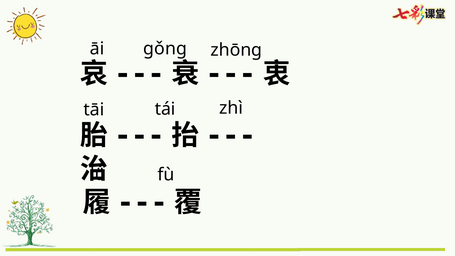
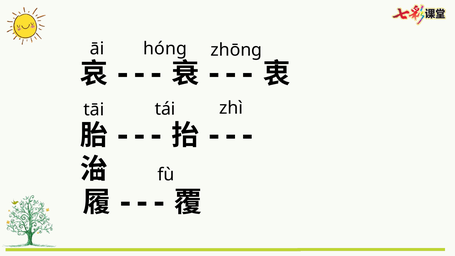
gǒng: gǒng -> hóng
